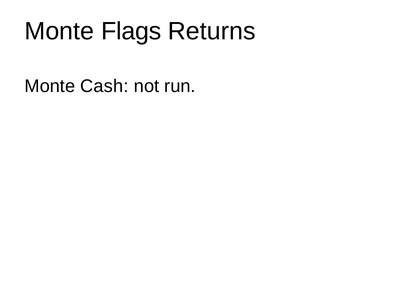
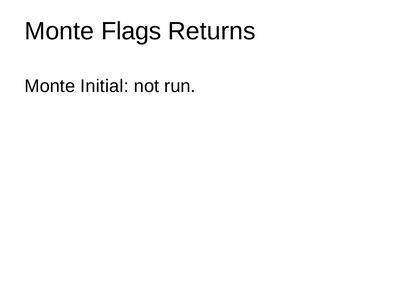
Cash: Cash -> Initial
